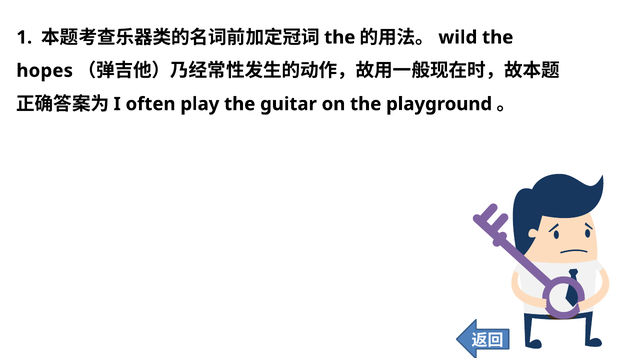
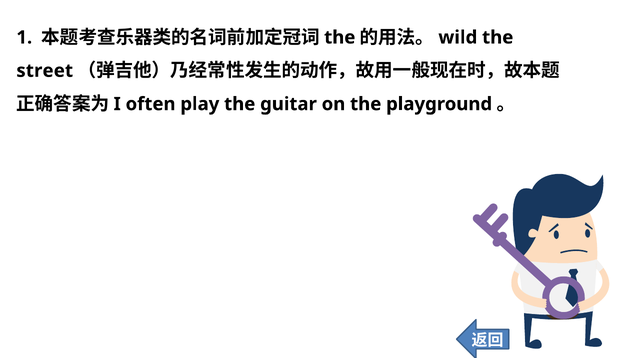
hopes: hopes -> street
